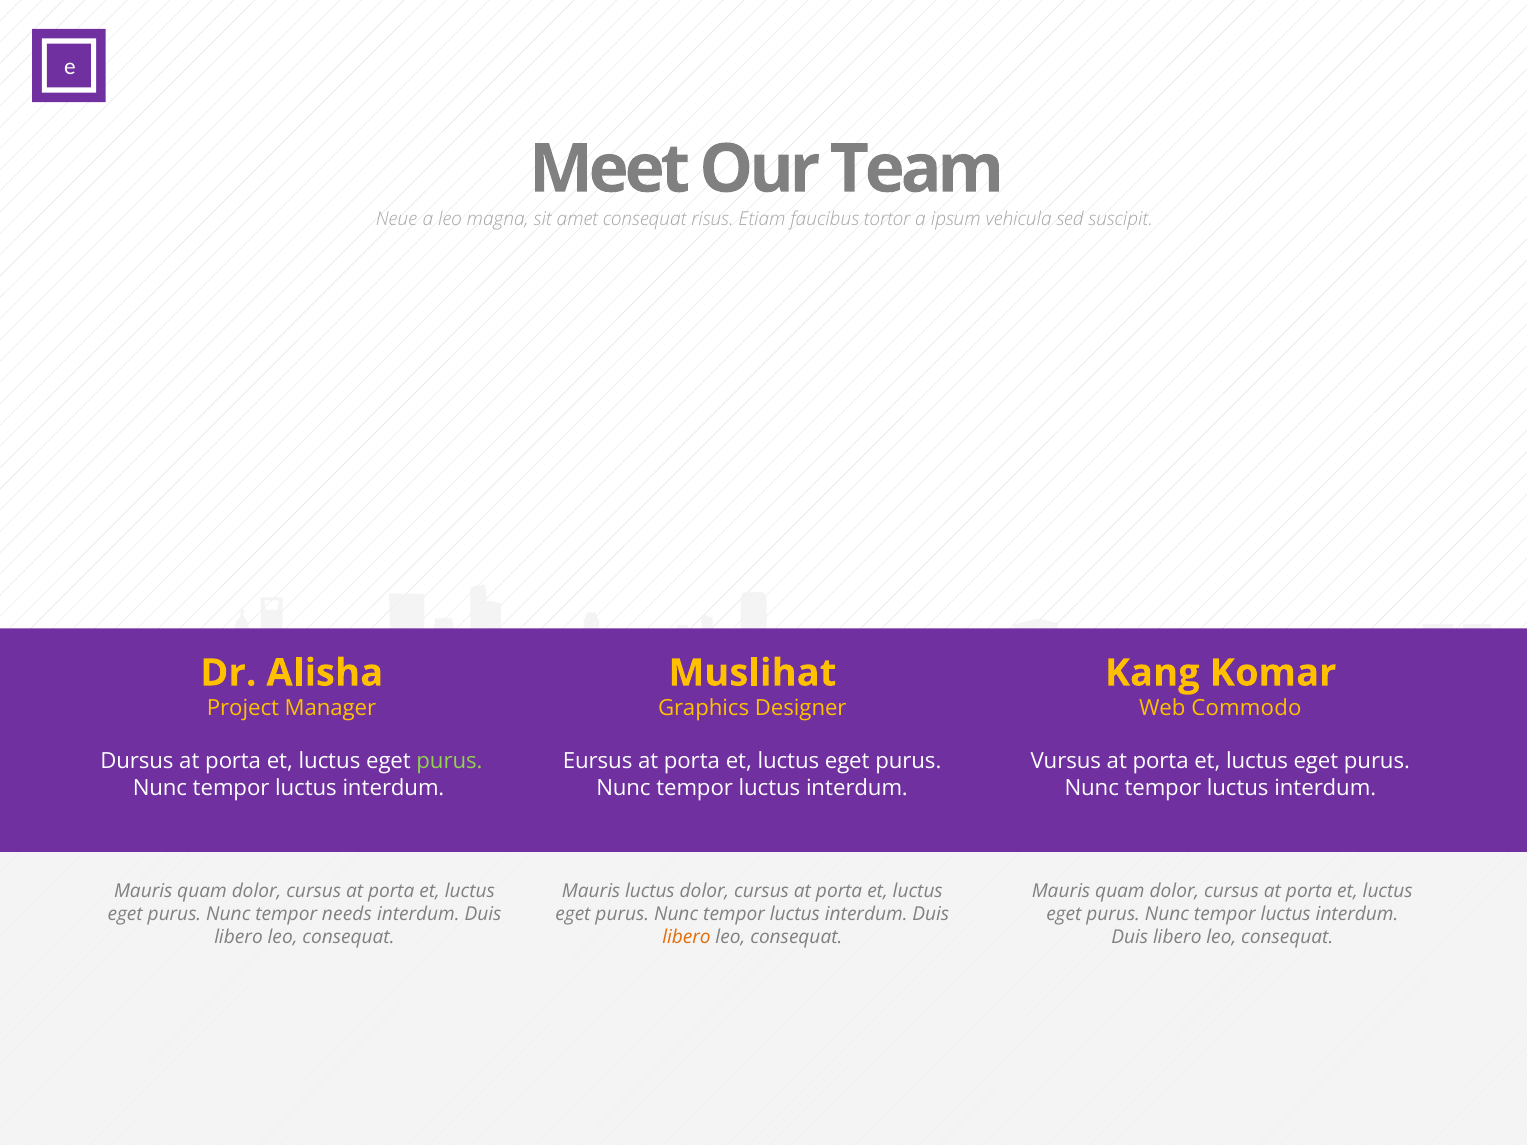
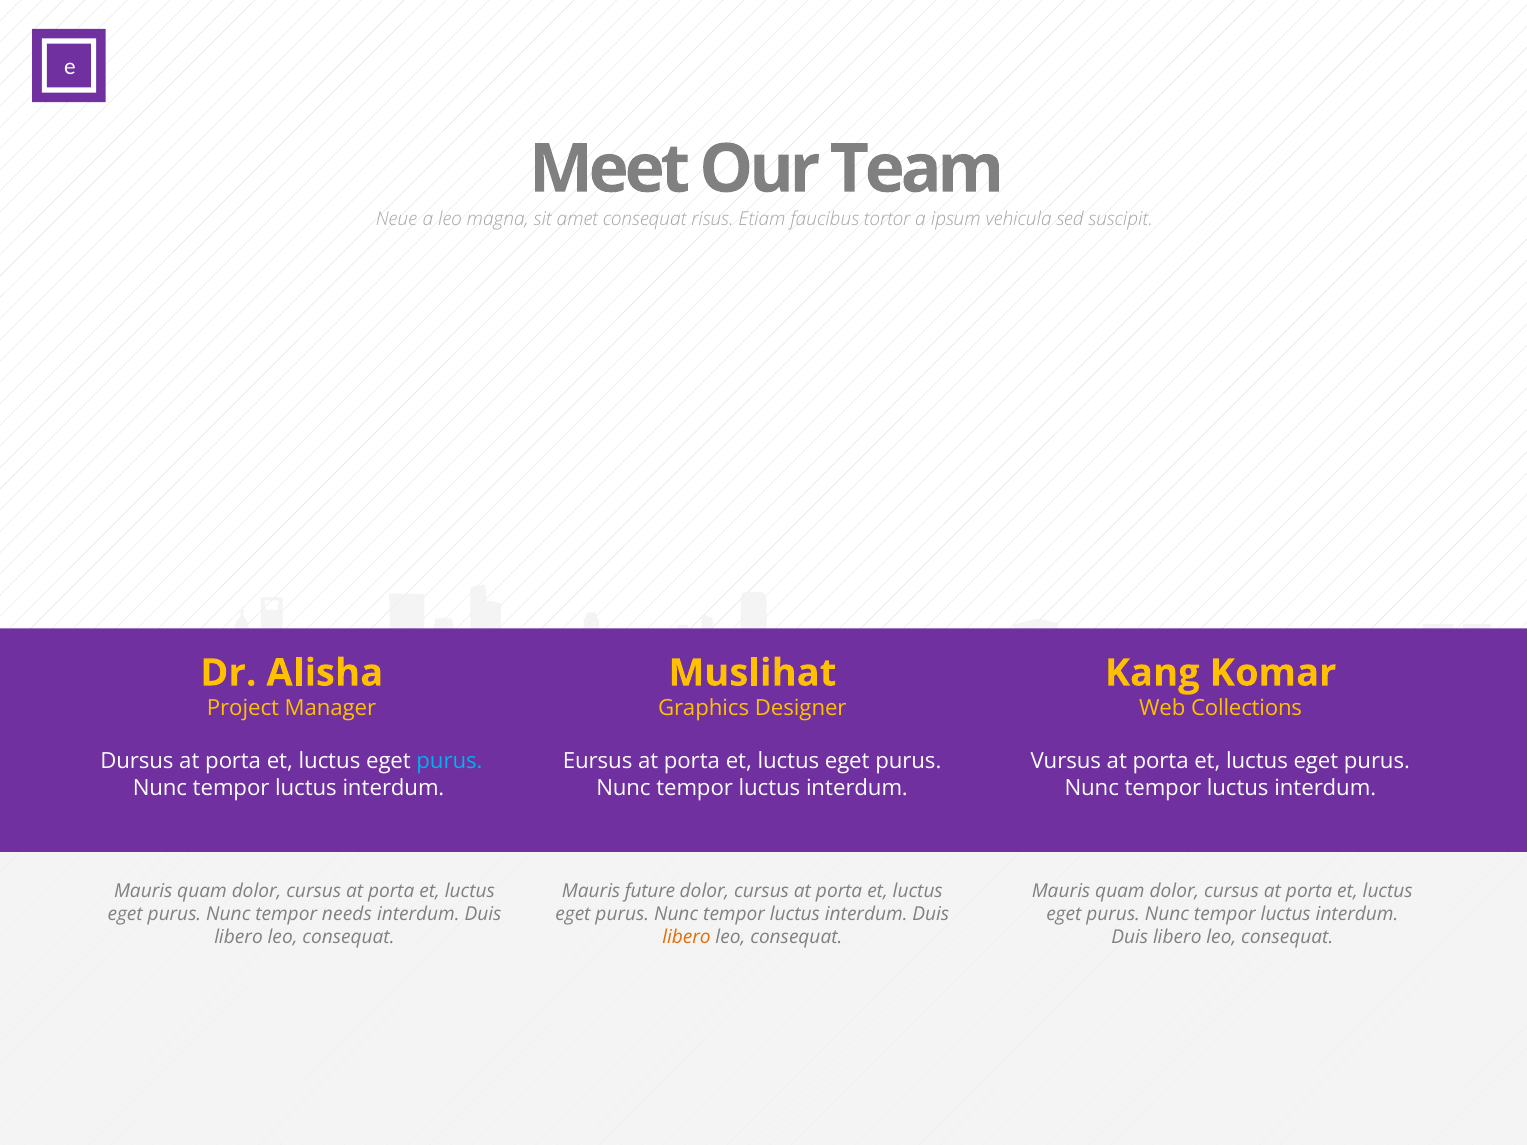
Commodo: Commodo -> Collections
purus at (449, 762) colour: light green -> light blue
Mauris luctus: luctus -> future
